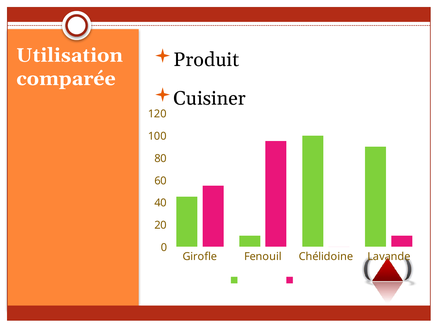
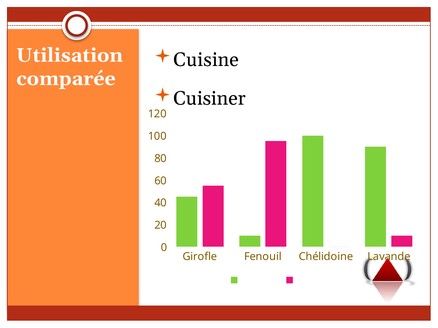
Produit: Produit -> Cuisine
